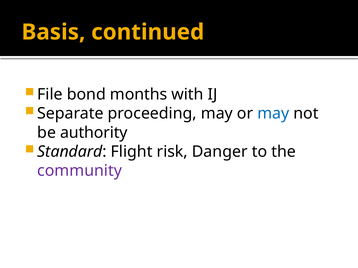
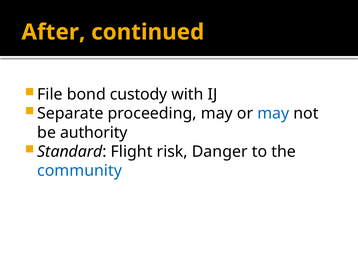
Basis: Basis -> After
months: months -> custody
community colour: purple -> blue
